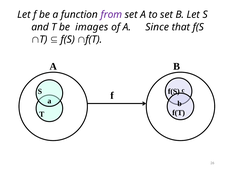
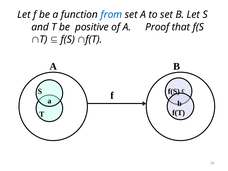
from colour: purple -> blue
images: images -> positive
Since: Since -> Proof
